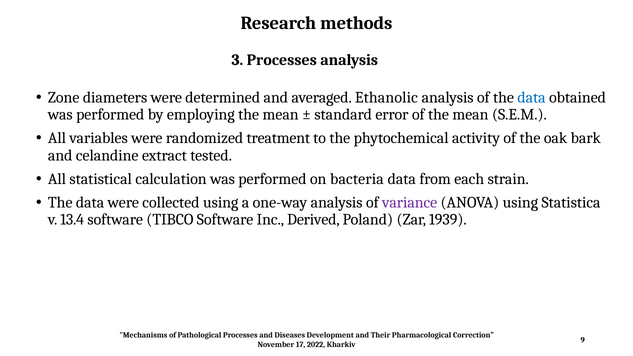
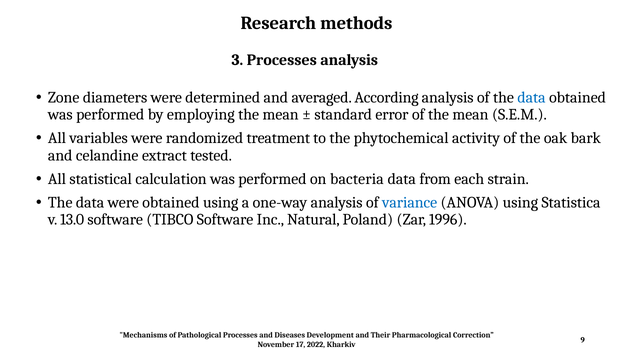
Ethanolic: Ethanolic -> According
were collected: collected -> obtained
variance colour: purple -> blue
13.4: 13.4 -> 13.0
Derived: Derived -> Natural
1939: 1939 -> 1996
